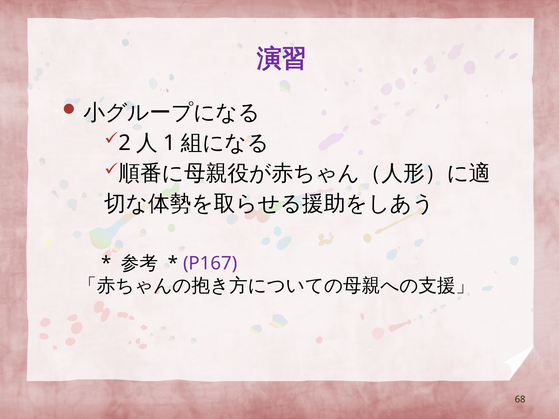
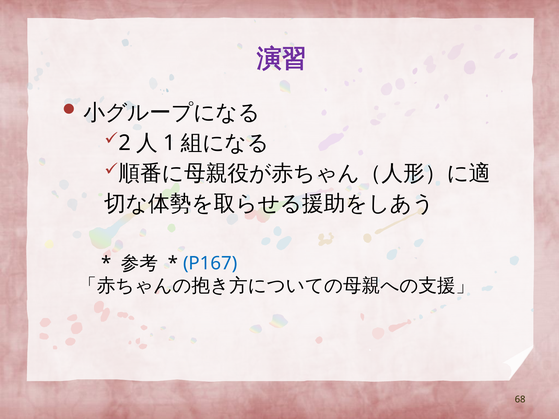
P167 colour: purple -> blue
